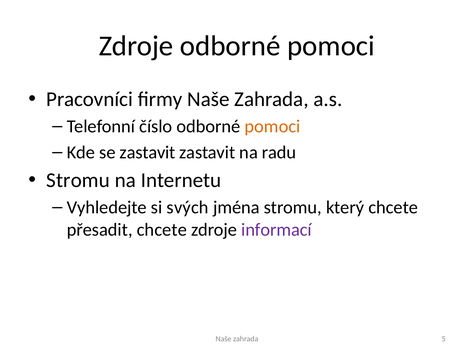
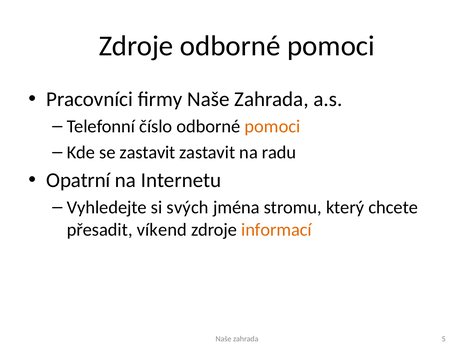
Stromu at (78, 181): Stromu -> Opatrní
přesadit chcete: chcete -> víkend
informací colour: purple -> orange
